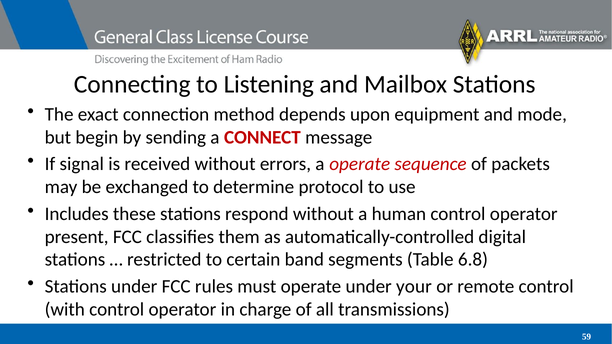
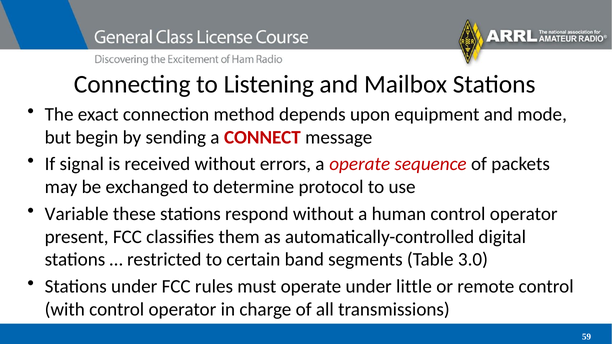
Includes: Includes -> Variable
6.8: 6.8 -> 3.0
your: your -> little
